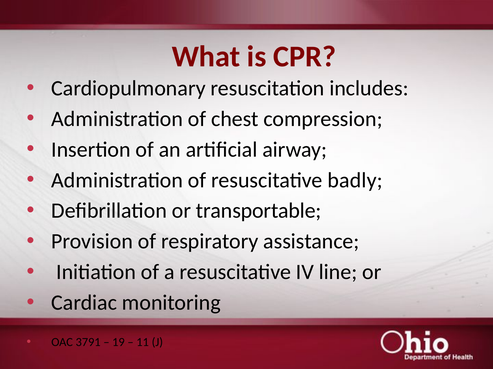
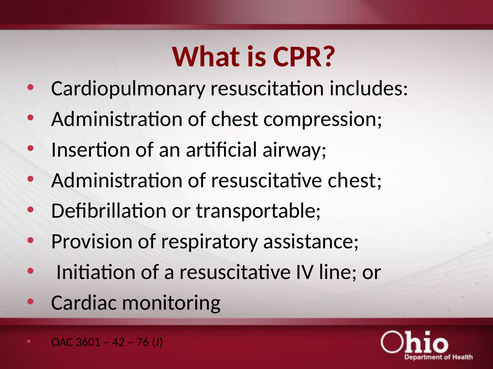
resuscitative badly: badly -> chest
3791: 3791 -> 3601
19: 19 -> 42
11: 11 -> 76
